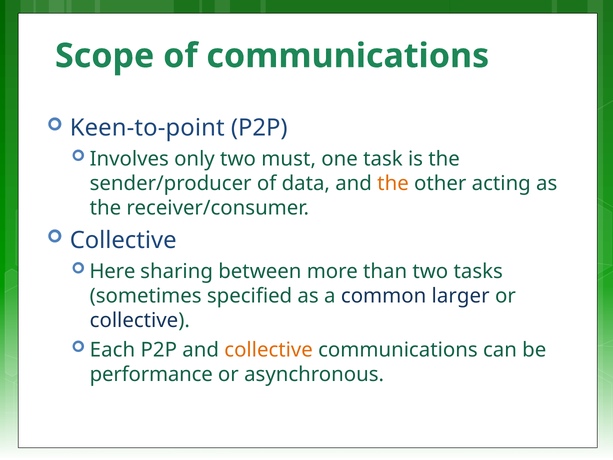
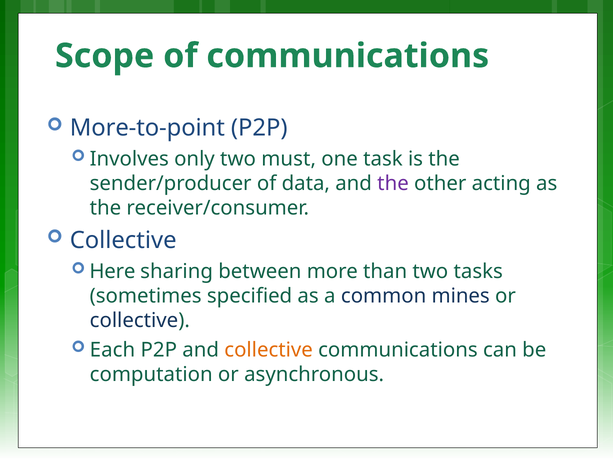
Keen-to-point: Keen-to-point -> More-to-point
the at (393, 183) colour: orange -> purple
larger: larger -> mines
performance: performance -> computation
